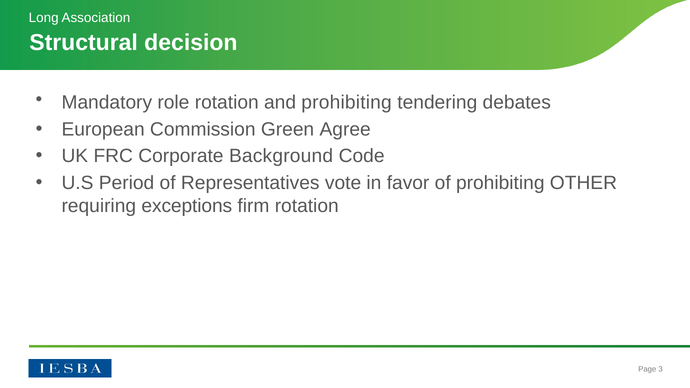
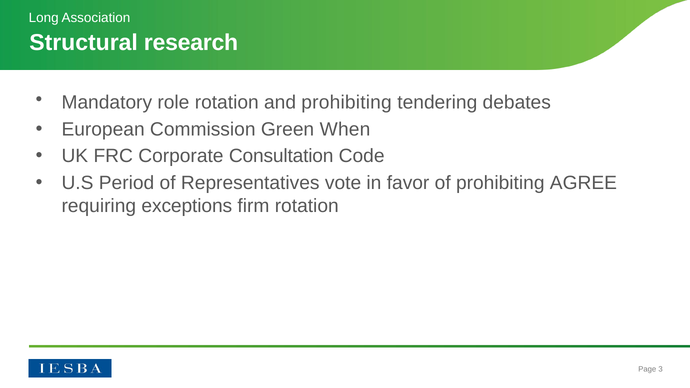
decision: decision -> research
Agree: Agree -> When
Background: Background -> Consultation
OTHER: OTHER -> AGREE
